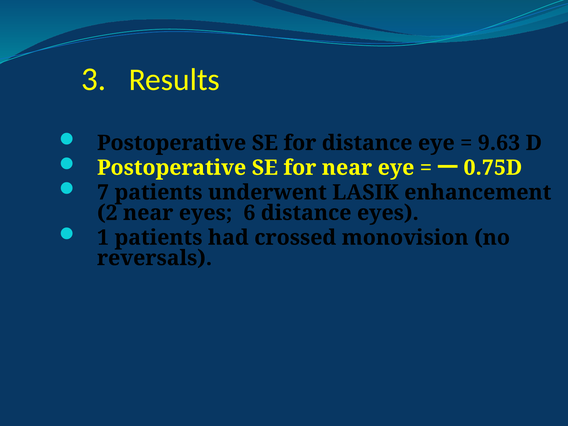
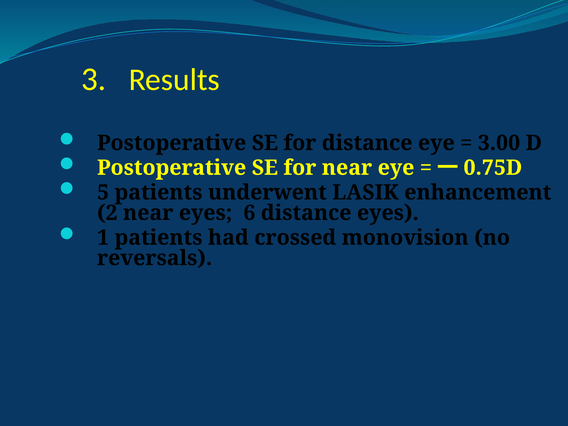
9.63: 9.63 -> 3.00
7: 7 -> 5
